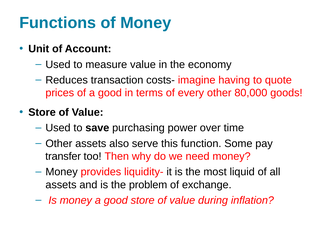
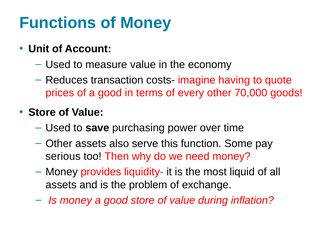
80,000: 80,000 -> 70,000
transfer: transfer -> serious
